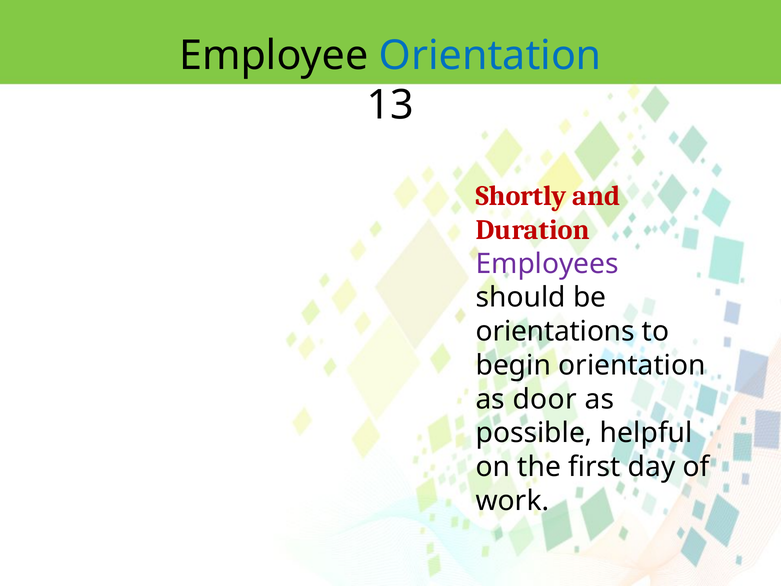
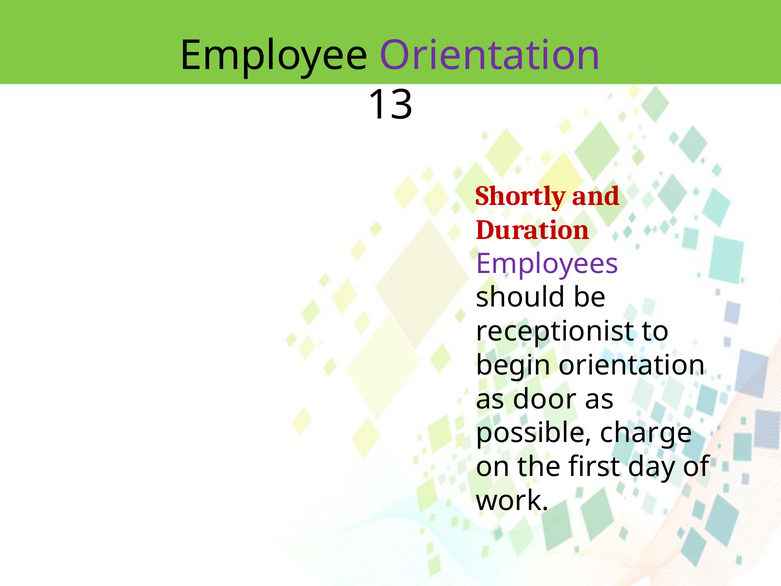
Orientation at (490, 56) colour: blue -> purple
orientations: orientations -> receptionist
helpful: helpful -> charge
